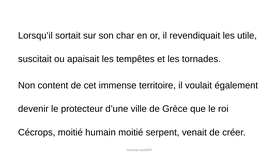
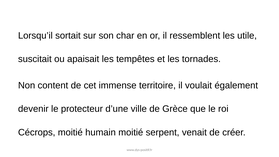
revendiquait: revendiquait -> ressemblent
